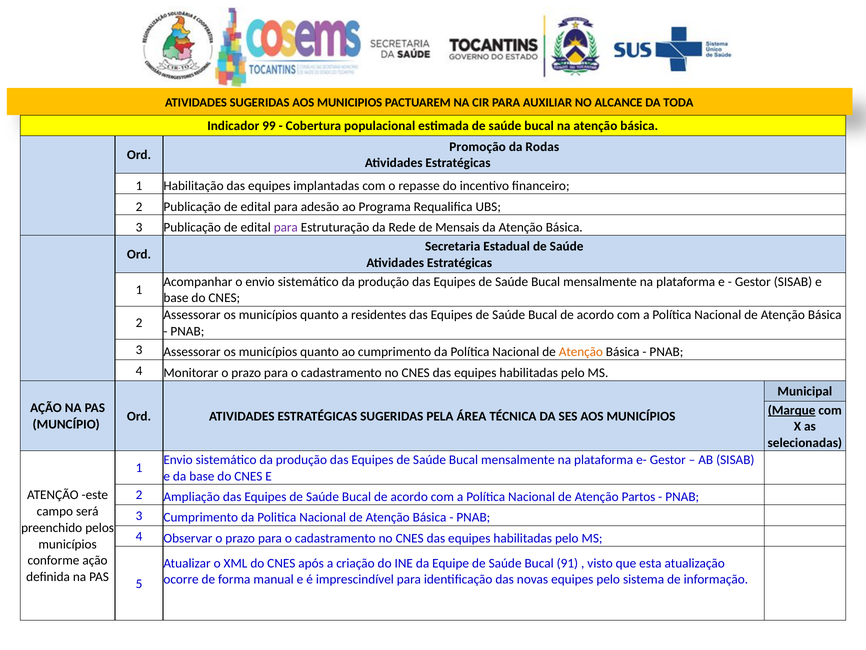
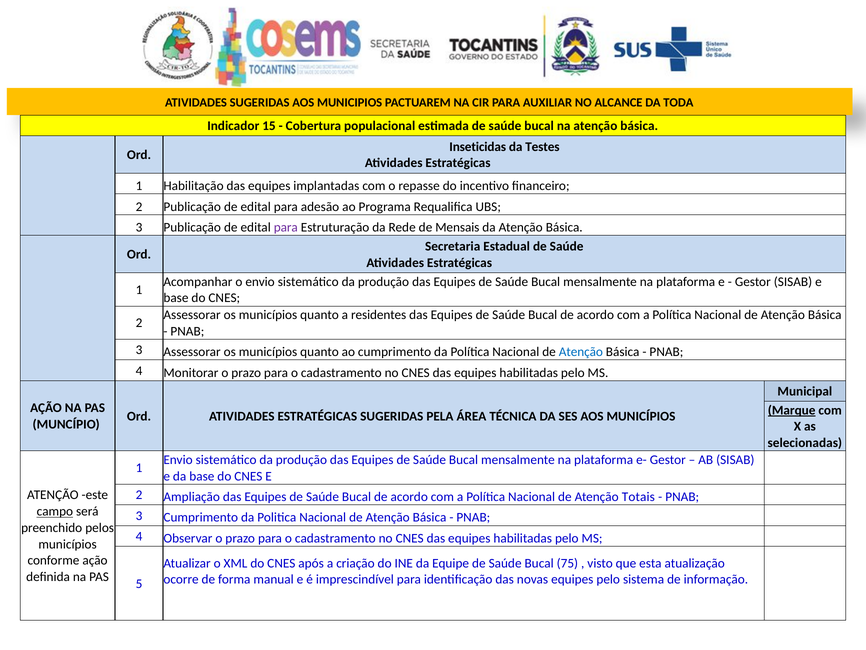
99: 99 -> 15
Promoção: Promoção -> Inseticidas
Rodas: Rodas -> Testes
Atenção at (581, 352) colour: orange -> blue
Partos: Partos -> Totais
campo underline: none -> present
91: 91 -> 75
